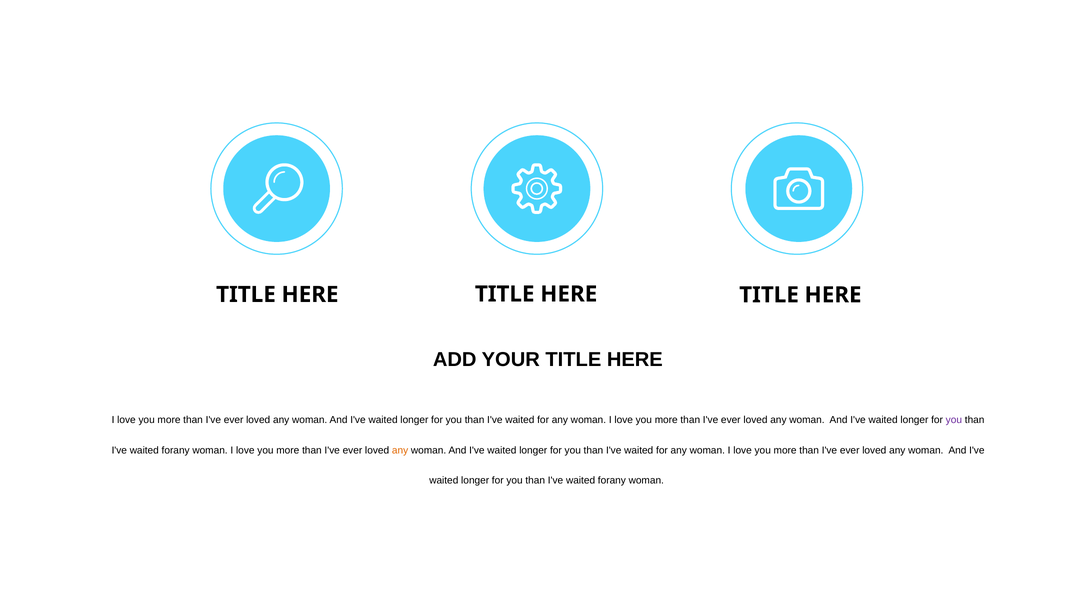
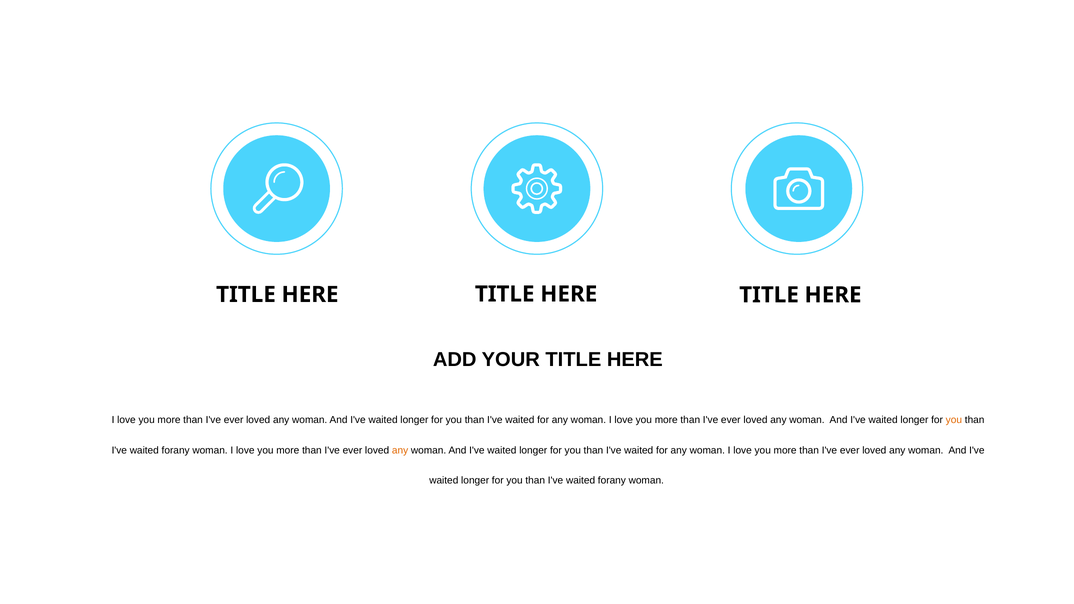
you at (954, 420) colour: purple -> orange
